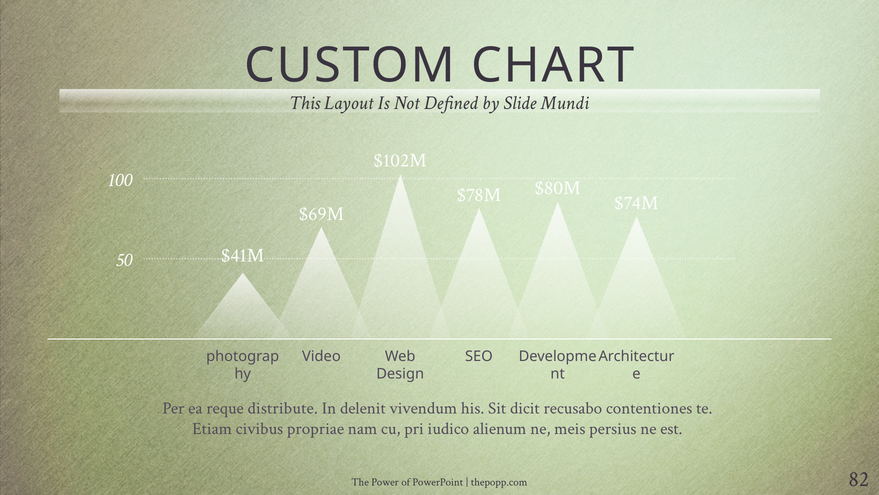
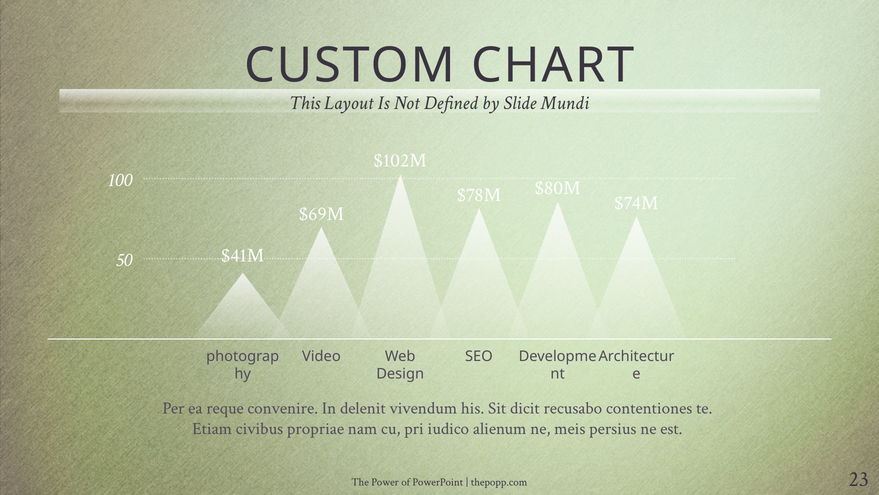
distribute: distribute -> convenire
82: 82 -> 23
